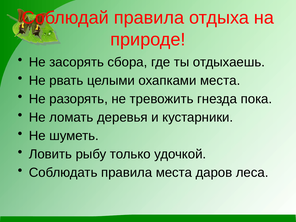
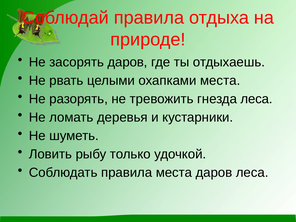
засорять сбора: сбора -> даров
гнезда пока: пока -> леса
